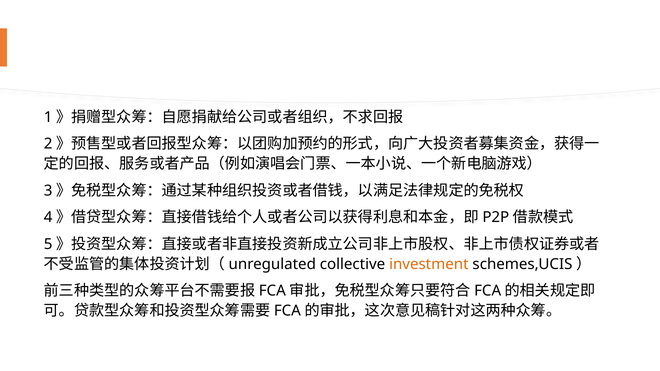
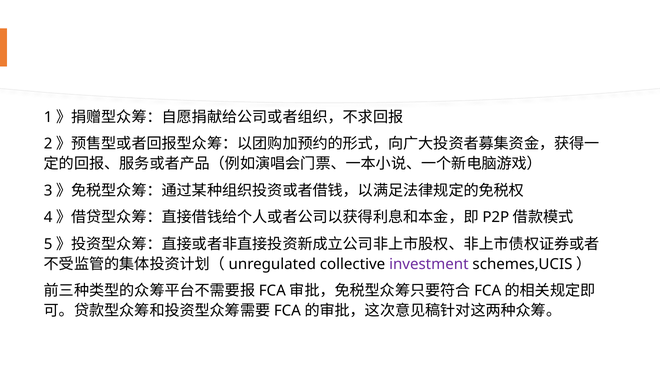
investment colour: orange -> purple
